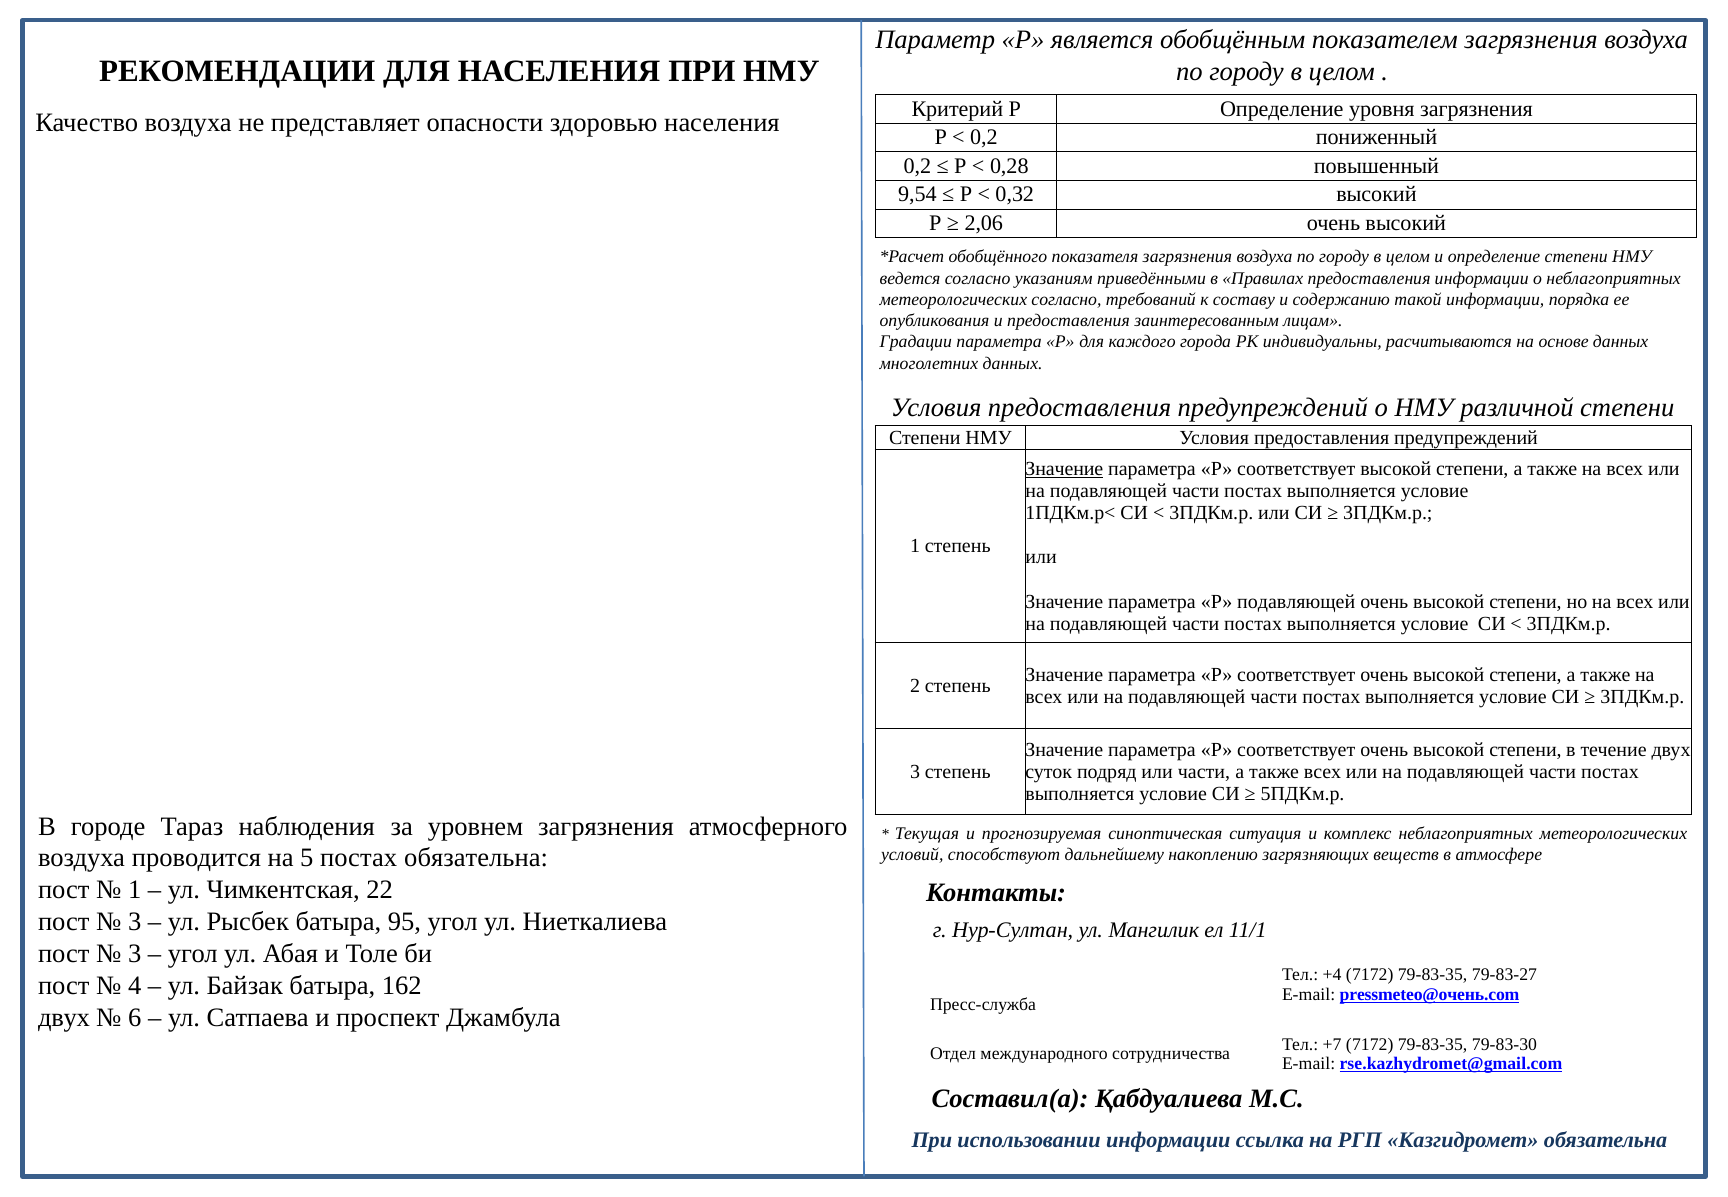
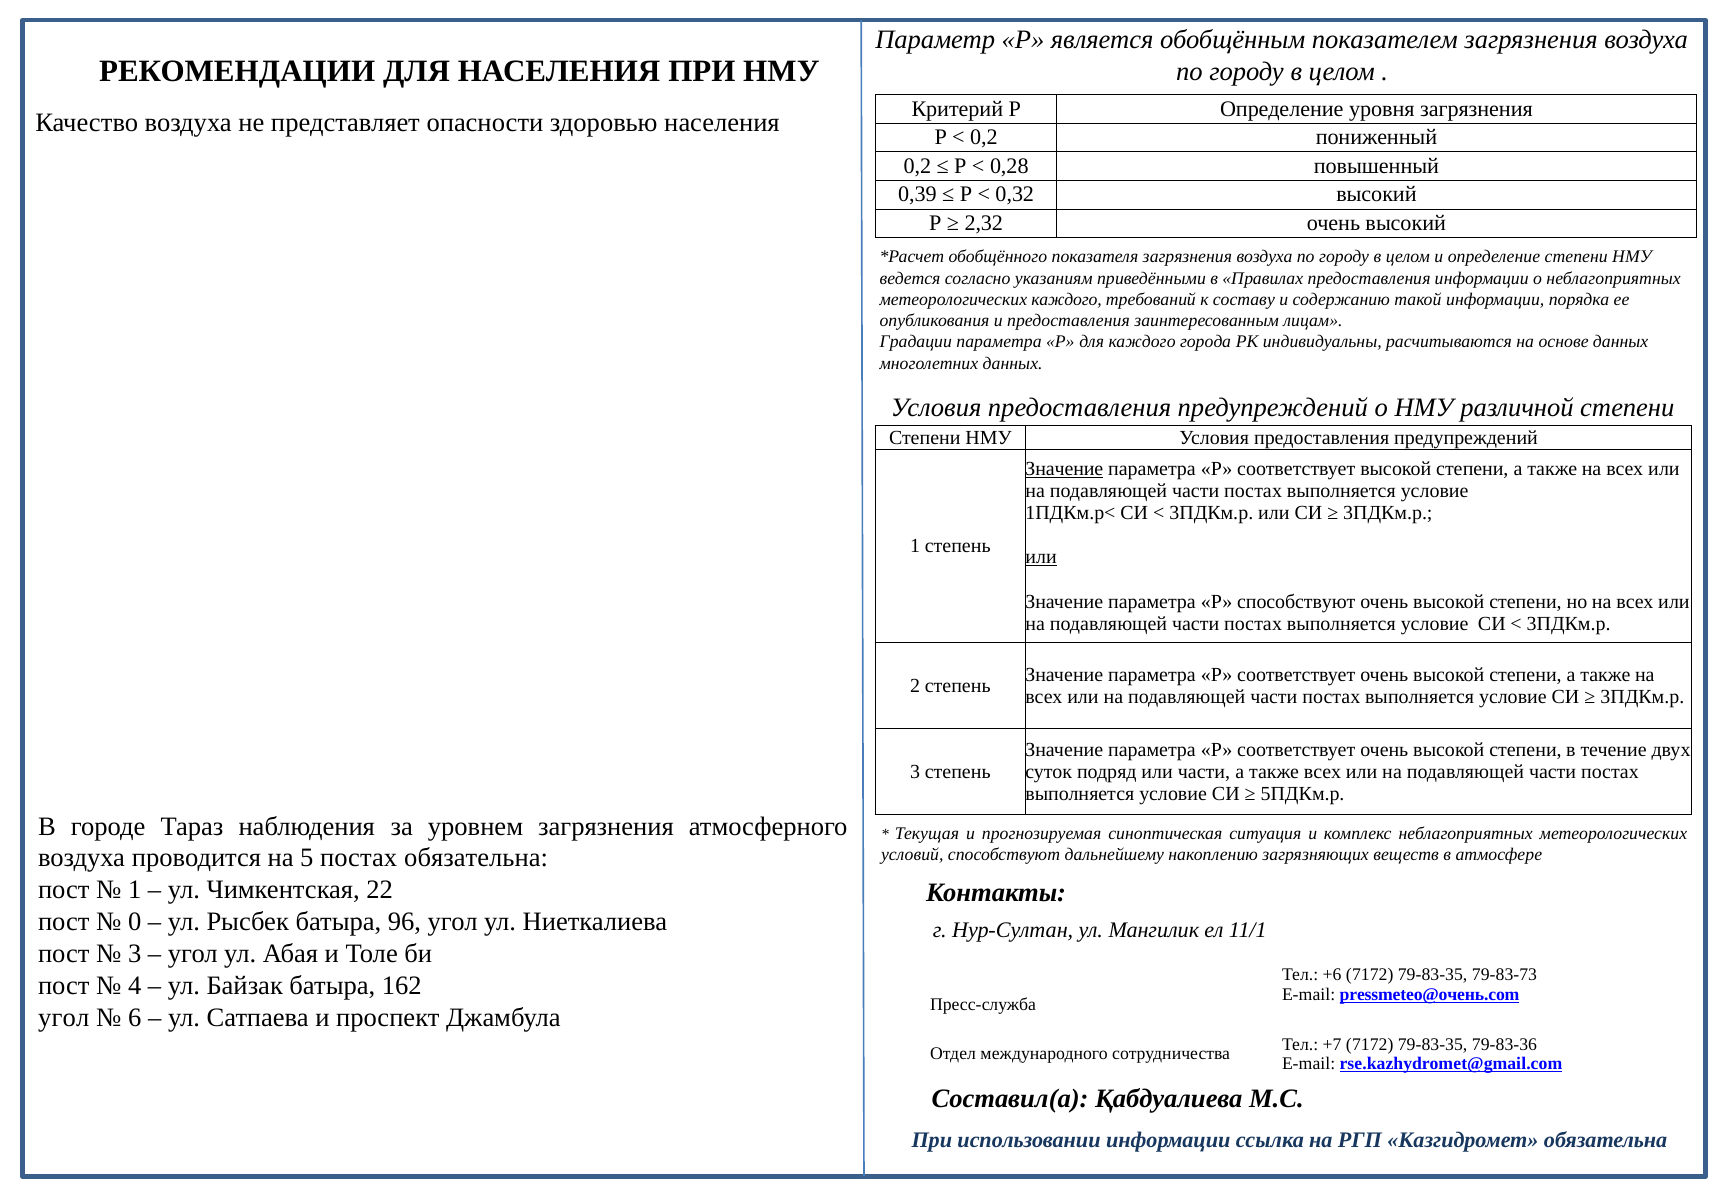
9,54: 9,54 -> 0,39
2,06: 2,06 -> 2,32
метеорологических согласно: согласно -> каждого
или at (1041, 557) underline: none -> present
Р подавляющей: подавляющей -> способствуют
3 at (135, 922): 3 -> 0
95: 95 -> 96
+4: +4 -> +6
79-83-27: 79-83-27 -> 79-83-73
двух at (64, 1017): двух -> угол
79-83-30: 79-83-30 -> 79-83-36
